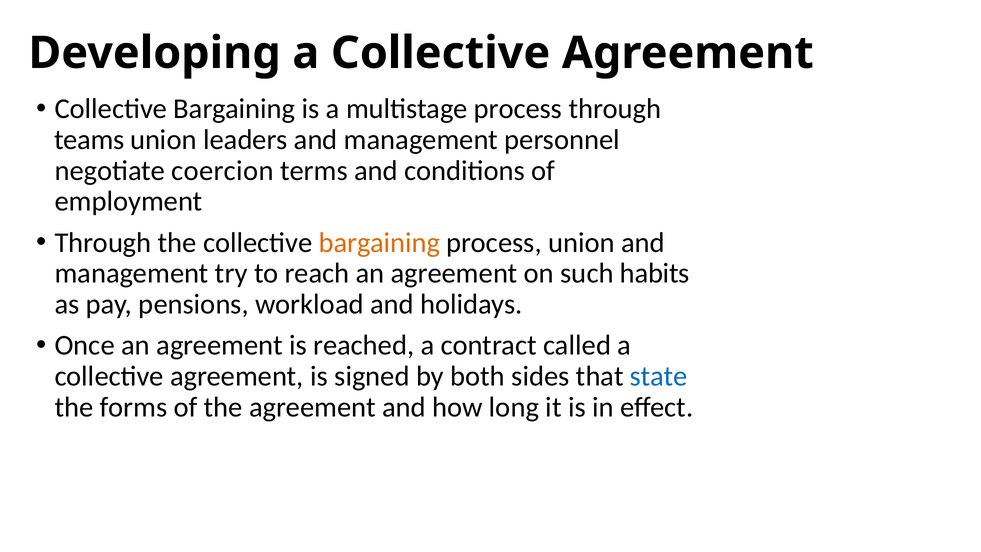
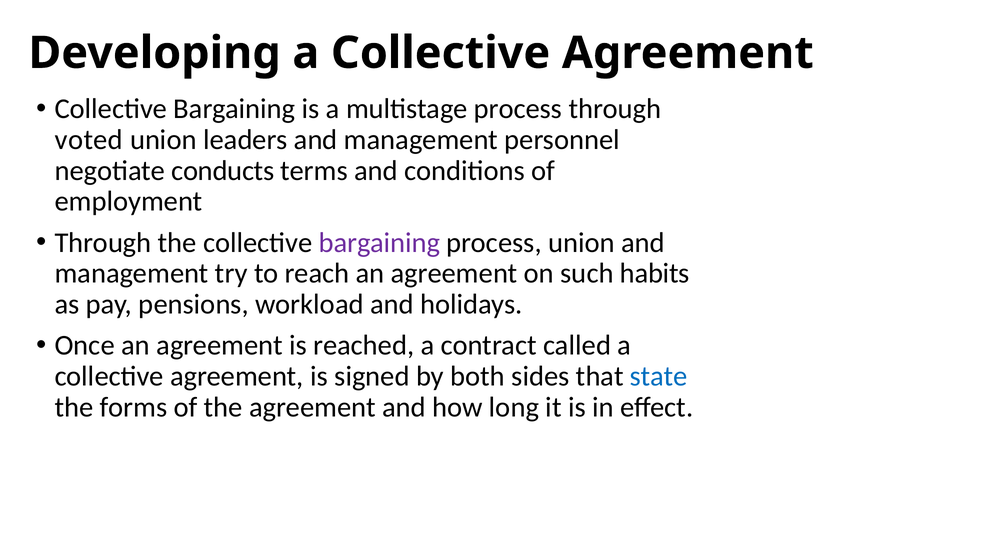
teams: teams -> voted
coercion: coercion -> conducts
bargaining at (379, 243) colour: orange -> purple
